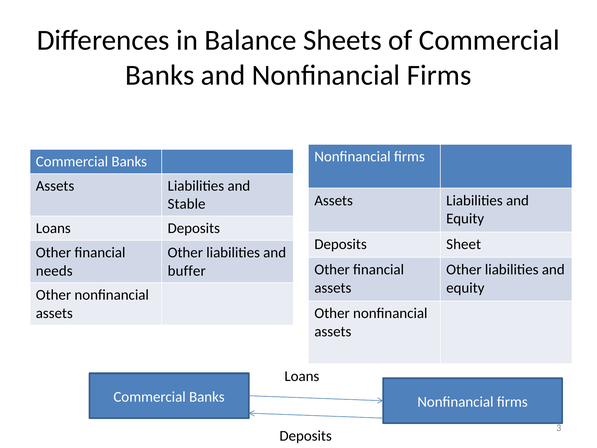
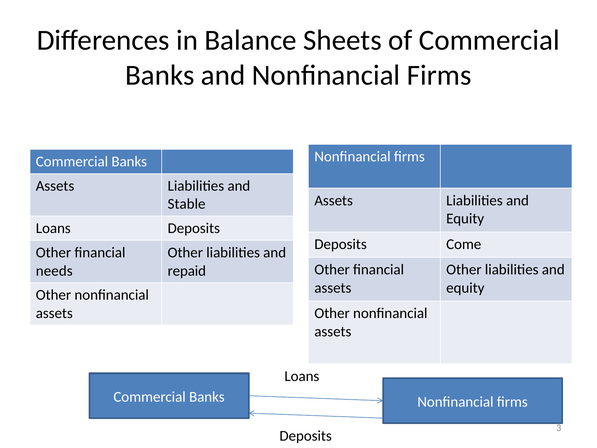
Sheet: Sheet -> Come
buffer: buffer -> repaid
